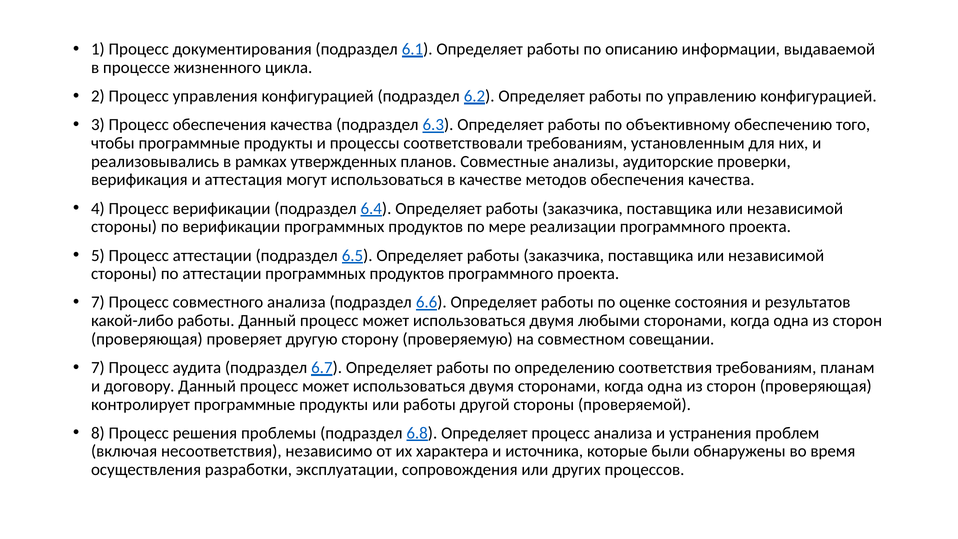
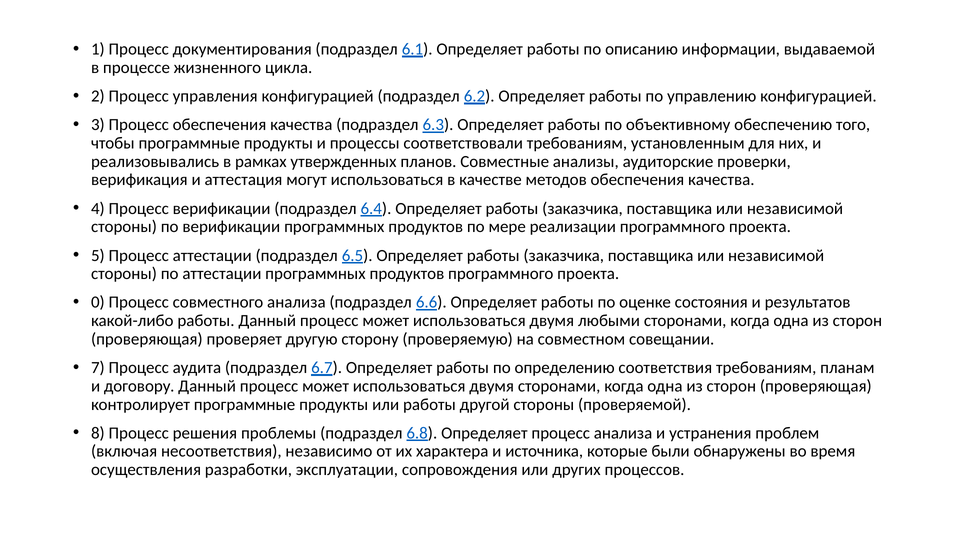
7 at (98, 302): 7 -> 0
